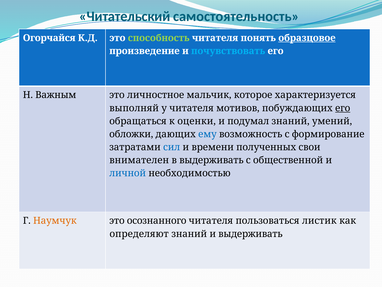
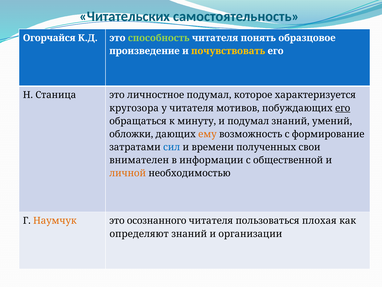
Читательский: Читательский -> Читательских
образцовое underline: present -> none
почувствовать colour: light blue -> yellow
Важным: Важным -> Станица
личностное мальчик: мальчик -> подумал
выполняй: выполняй -> кругозора
оценки: оценки -> минуту
ему colour: blue -> orange
в выдерживать: выдерживать -> информации
личной colour: blue -> orange
листик: листик -> плохая
и выдерживать: выдерживать -> организации
